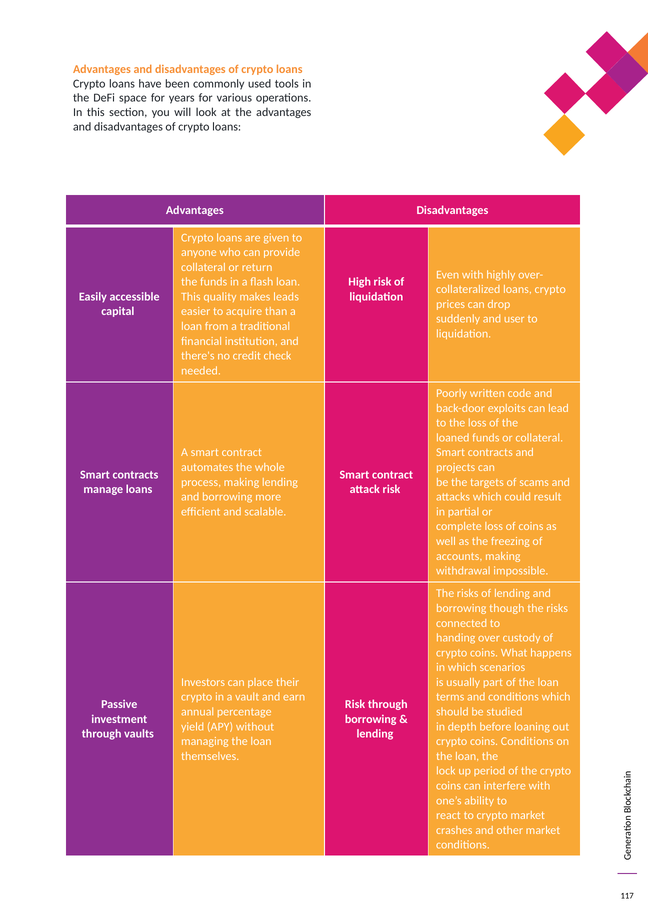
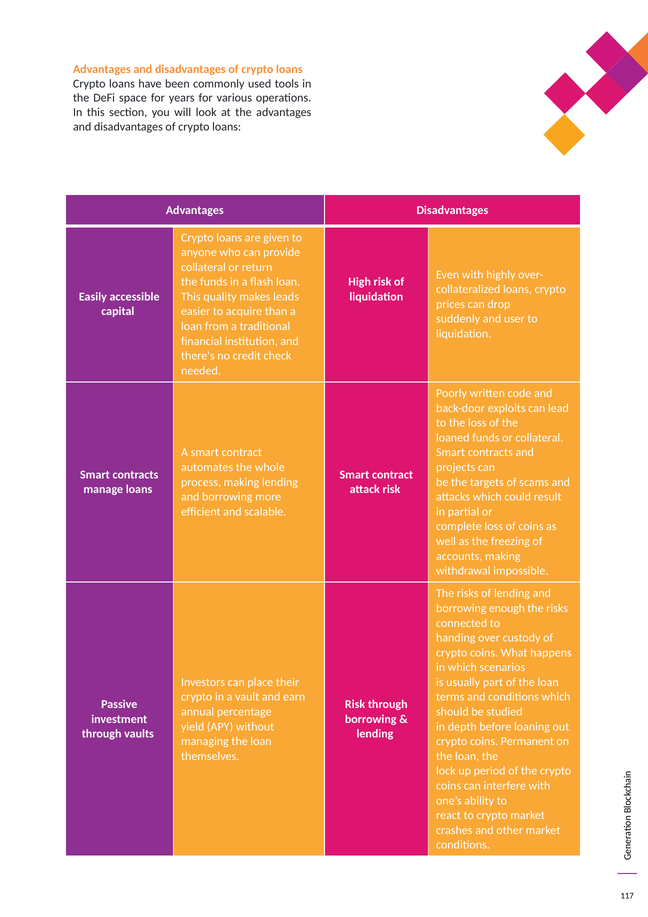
though: though -> enough
coins Conditions: Conditions -> Permanent
